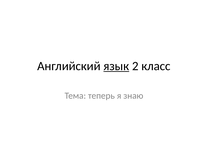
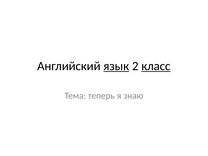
класс underline: none -> present
